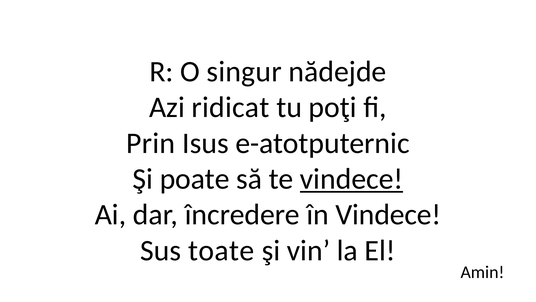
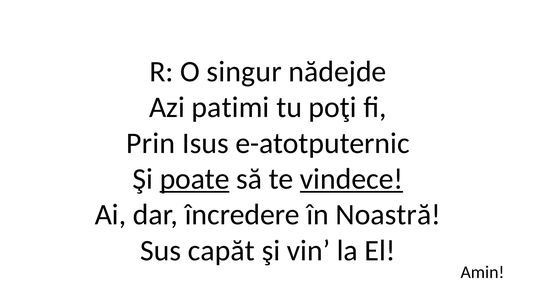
ridicat: ridicat -> patimi
poate underline: none -> present
în Vindece: Vindece -> Noastră
toate: toate -> capăt
